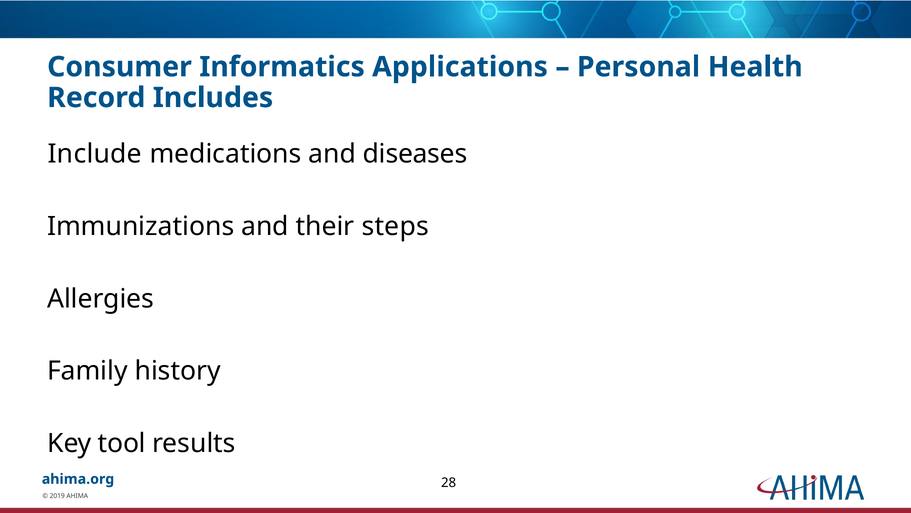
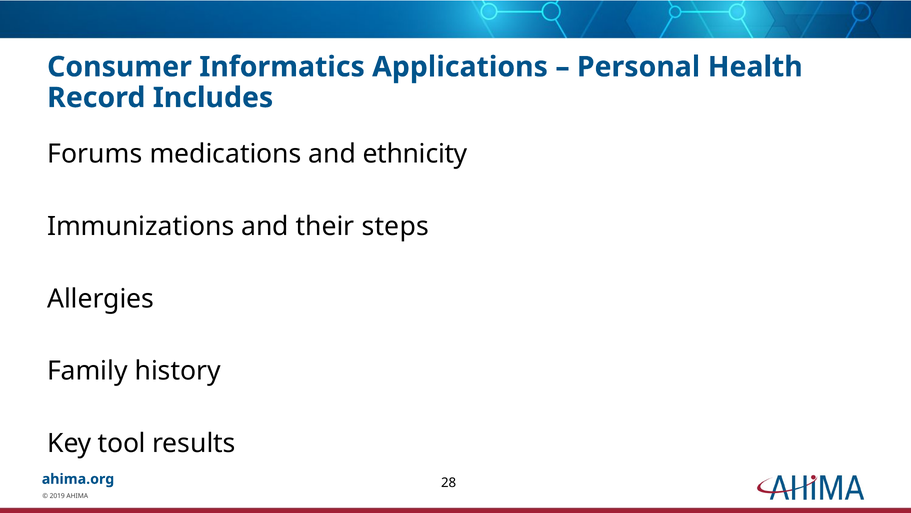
Include: Include -> Forums
diseases: diseases -> ethnicity
